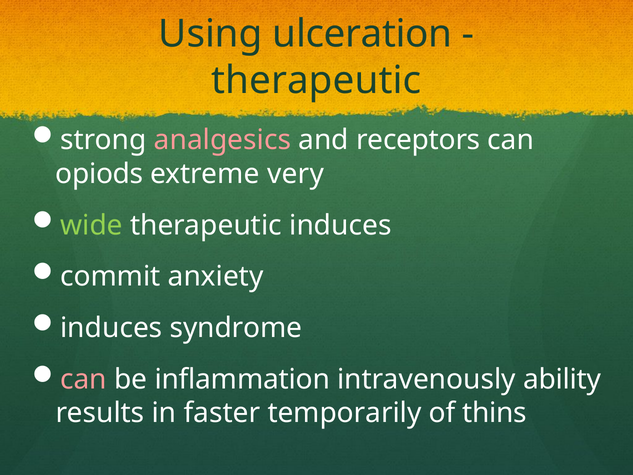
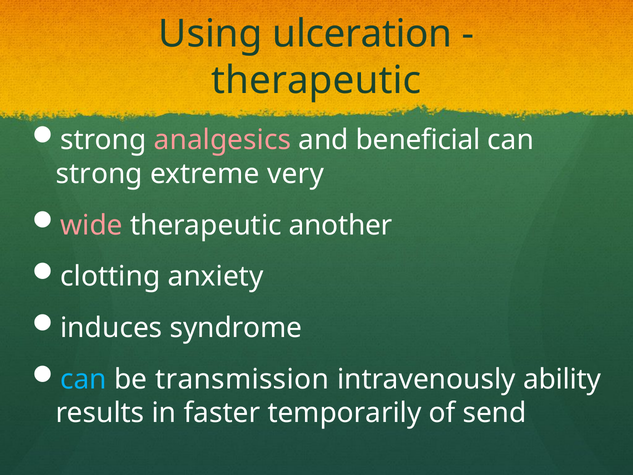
receptors: receptors -> beneficial
opiods at (99, 174): opiods -> strong
wide colour: light green -> pink
therapeutic induces: induces -> another
commit: commit -> clotting
can at (84, 379) colour: pink -> light blue
inflammation: inflammation -> transmission
thins: thins -> send
